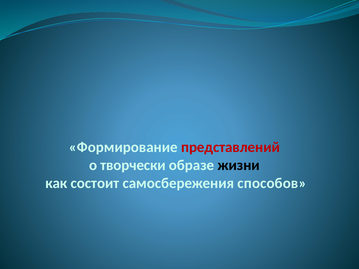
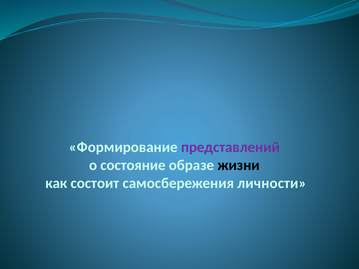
представлений colour: red -> purple
творчески: творчески -> состояние
способов: способов -> личности
